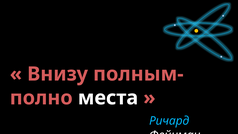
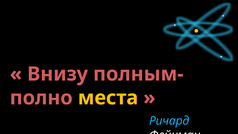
места colour: white -> yellow
